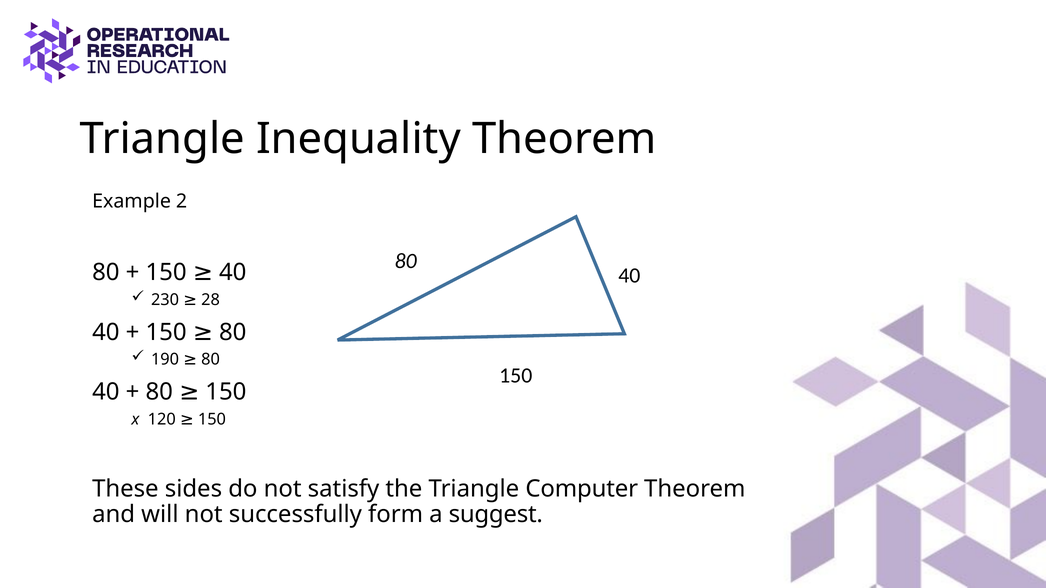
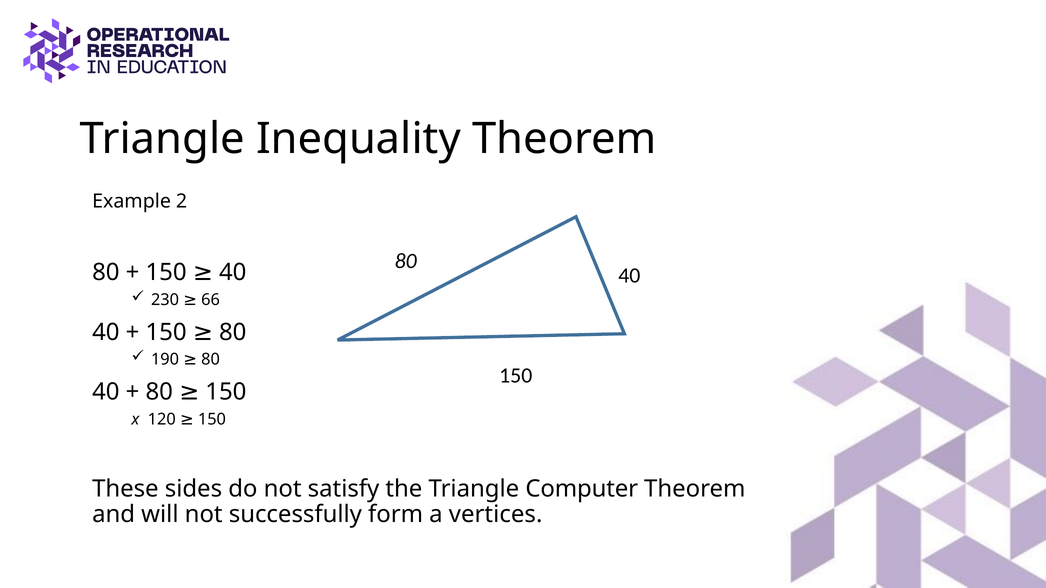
28: 28 -> 66
suggest: suggest -> vertices
